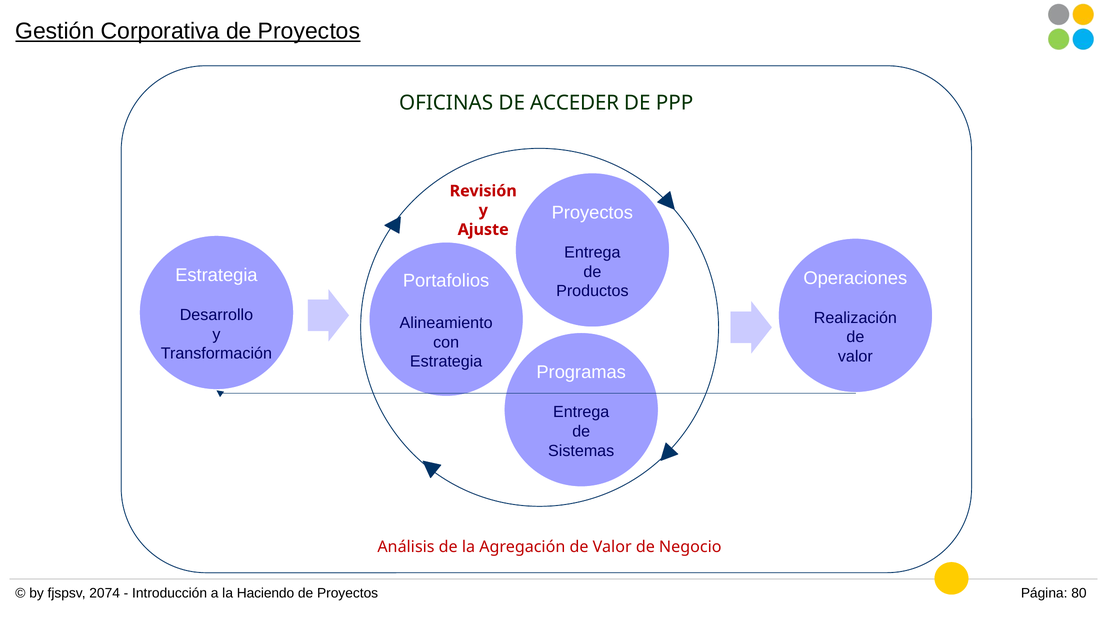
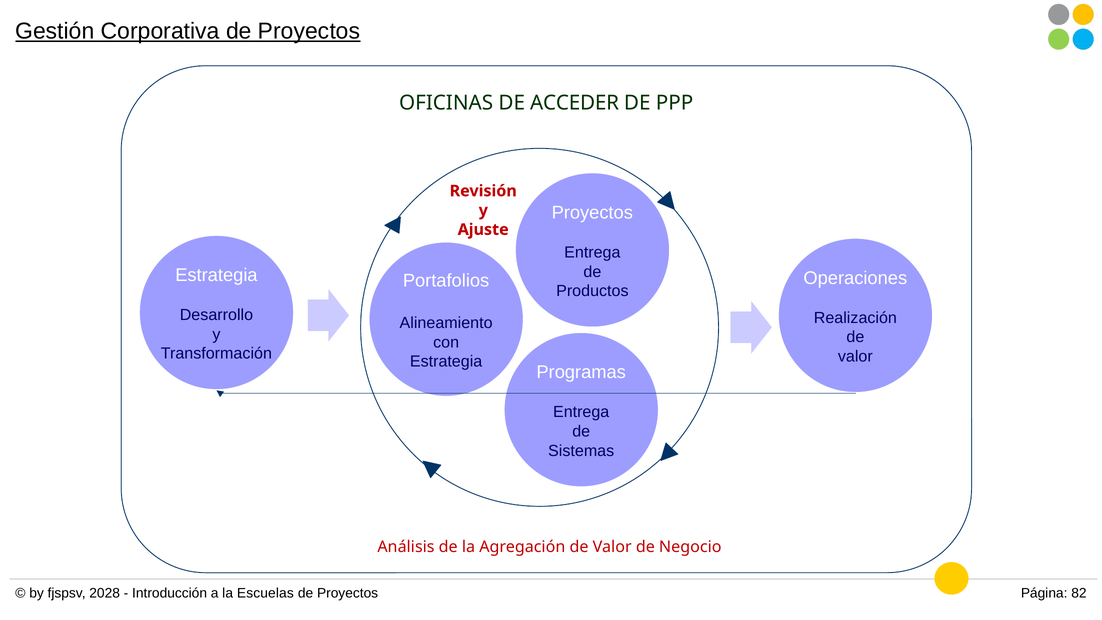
2074: 2074 -> 2028
Haciendo: Haciendo -> Escuelas
80: 80 -> 82
